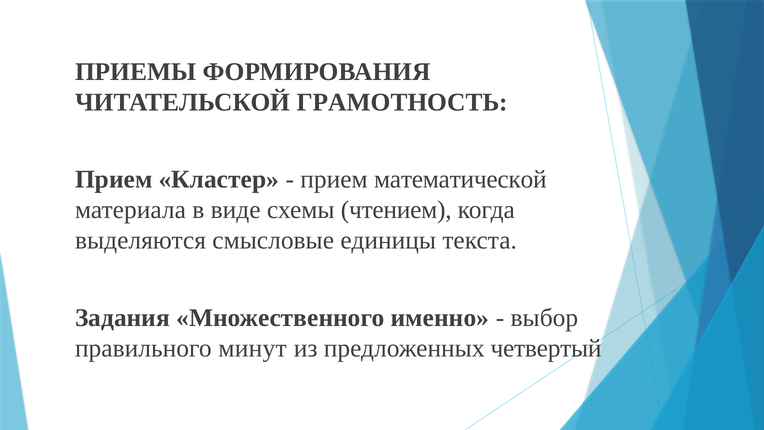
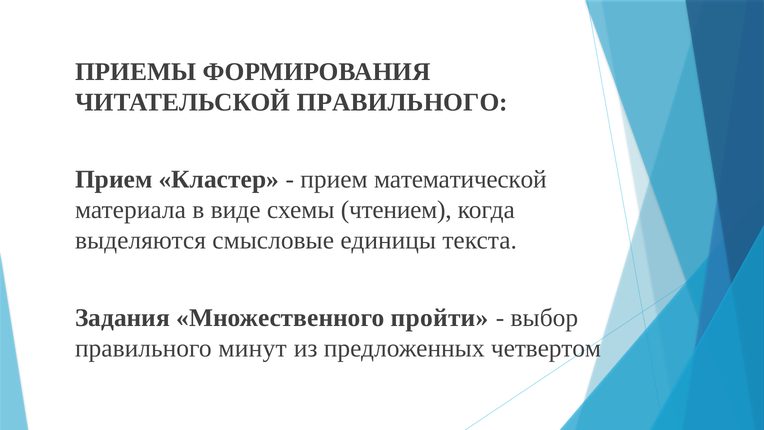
ЧИТАТЕЛЬСКОЙ ГРАМОТНОСТЬ: ГРАМОТНОСТЬ -> ПРАВИЛЬНОГО
именно: именно -> пройти
четвертый: четвертый -> четвертом
